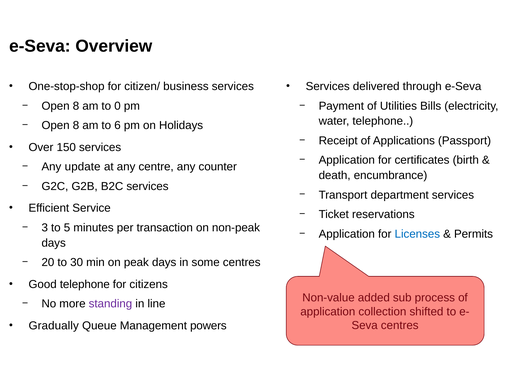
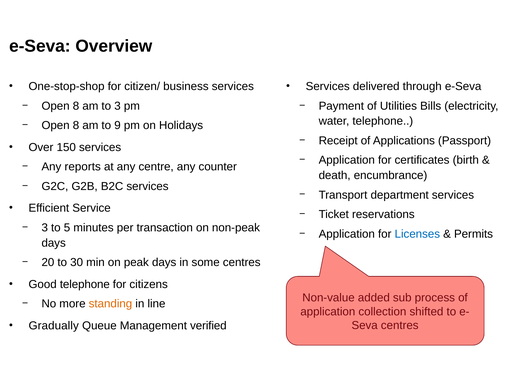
to 0: 0 -> 3
6: 6 -> 9
update: update -> reports
standing colour: purple -> orange
powers: powers -> verified
